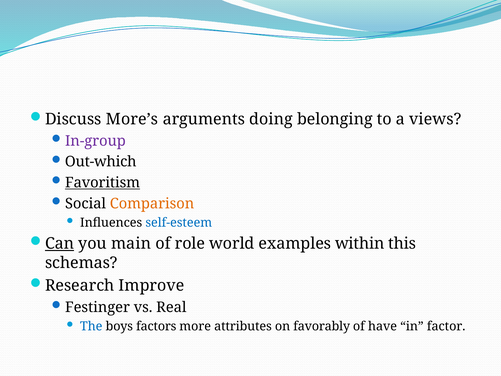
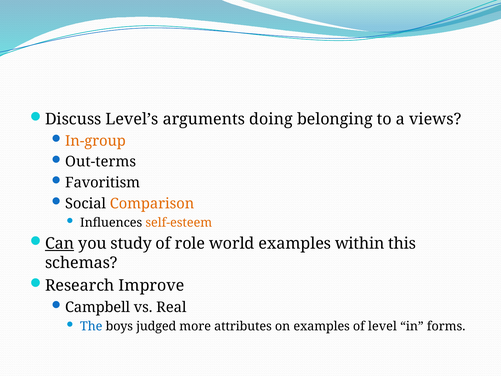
More’s: More’s -> Level’s
In-group colour: purple -> orange
Out-which: Out-which -> Out-terms
Favoritism underline: present -> none
self-esteem colour: blue -> orange
main: main -> study
Festinger: Festinger -> Campbell
factors: factors -> judged
on favorably: favorably -> examples
have: have -> level
factor: factor -> forms
